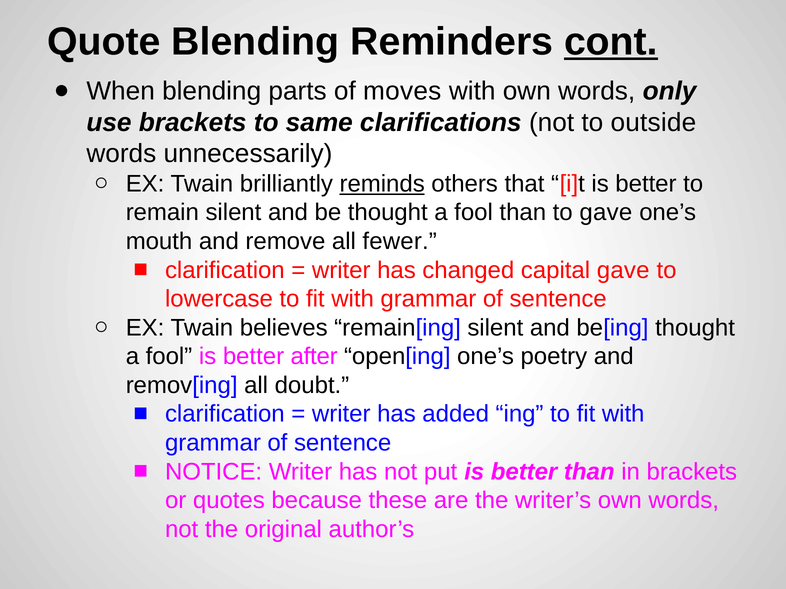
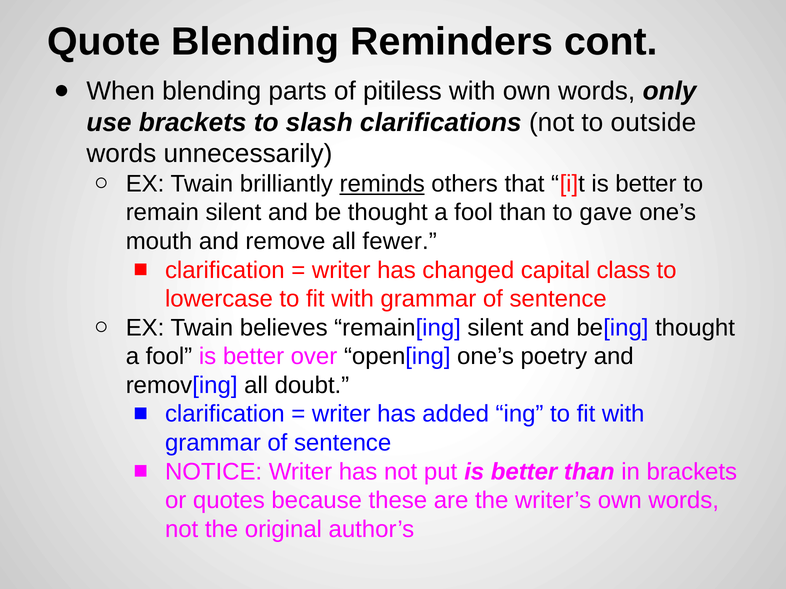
cont underline: present -> none
moves: moves -> pitiless
same: same -> slash
capital gave: gave -> class
after: after -> over
